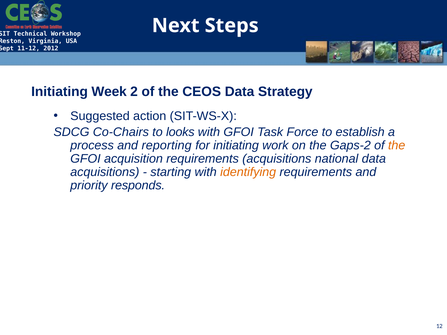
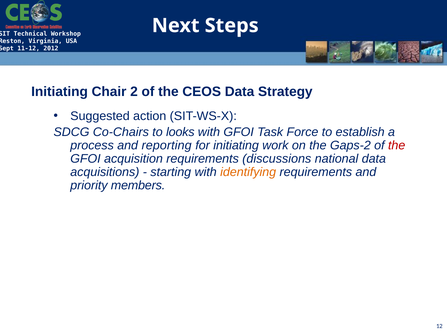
Week: Week -> Chair
the at (397, 145) colour: orange -> red
requirements acquisitions: acquisitions -> discussions
responds: responds -> members
